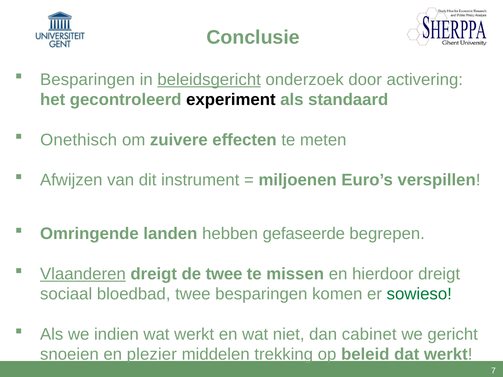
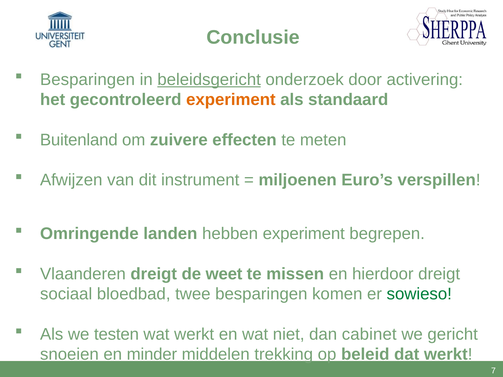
experiment at (231, 100) colour: black -> orange
Onethisch: Onethisch -> Buitenland
hebben gefaseerde: gefaseerde -> experiment
Vlaanderen underline: present -> none
de twee: twee -> weet
indien: indien -> testen
plezier: plezier -> minder
